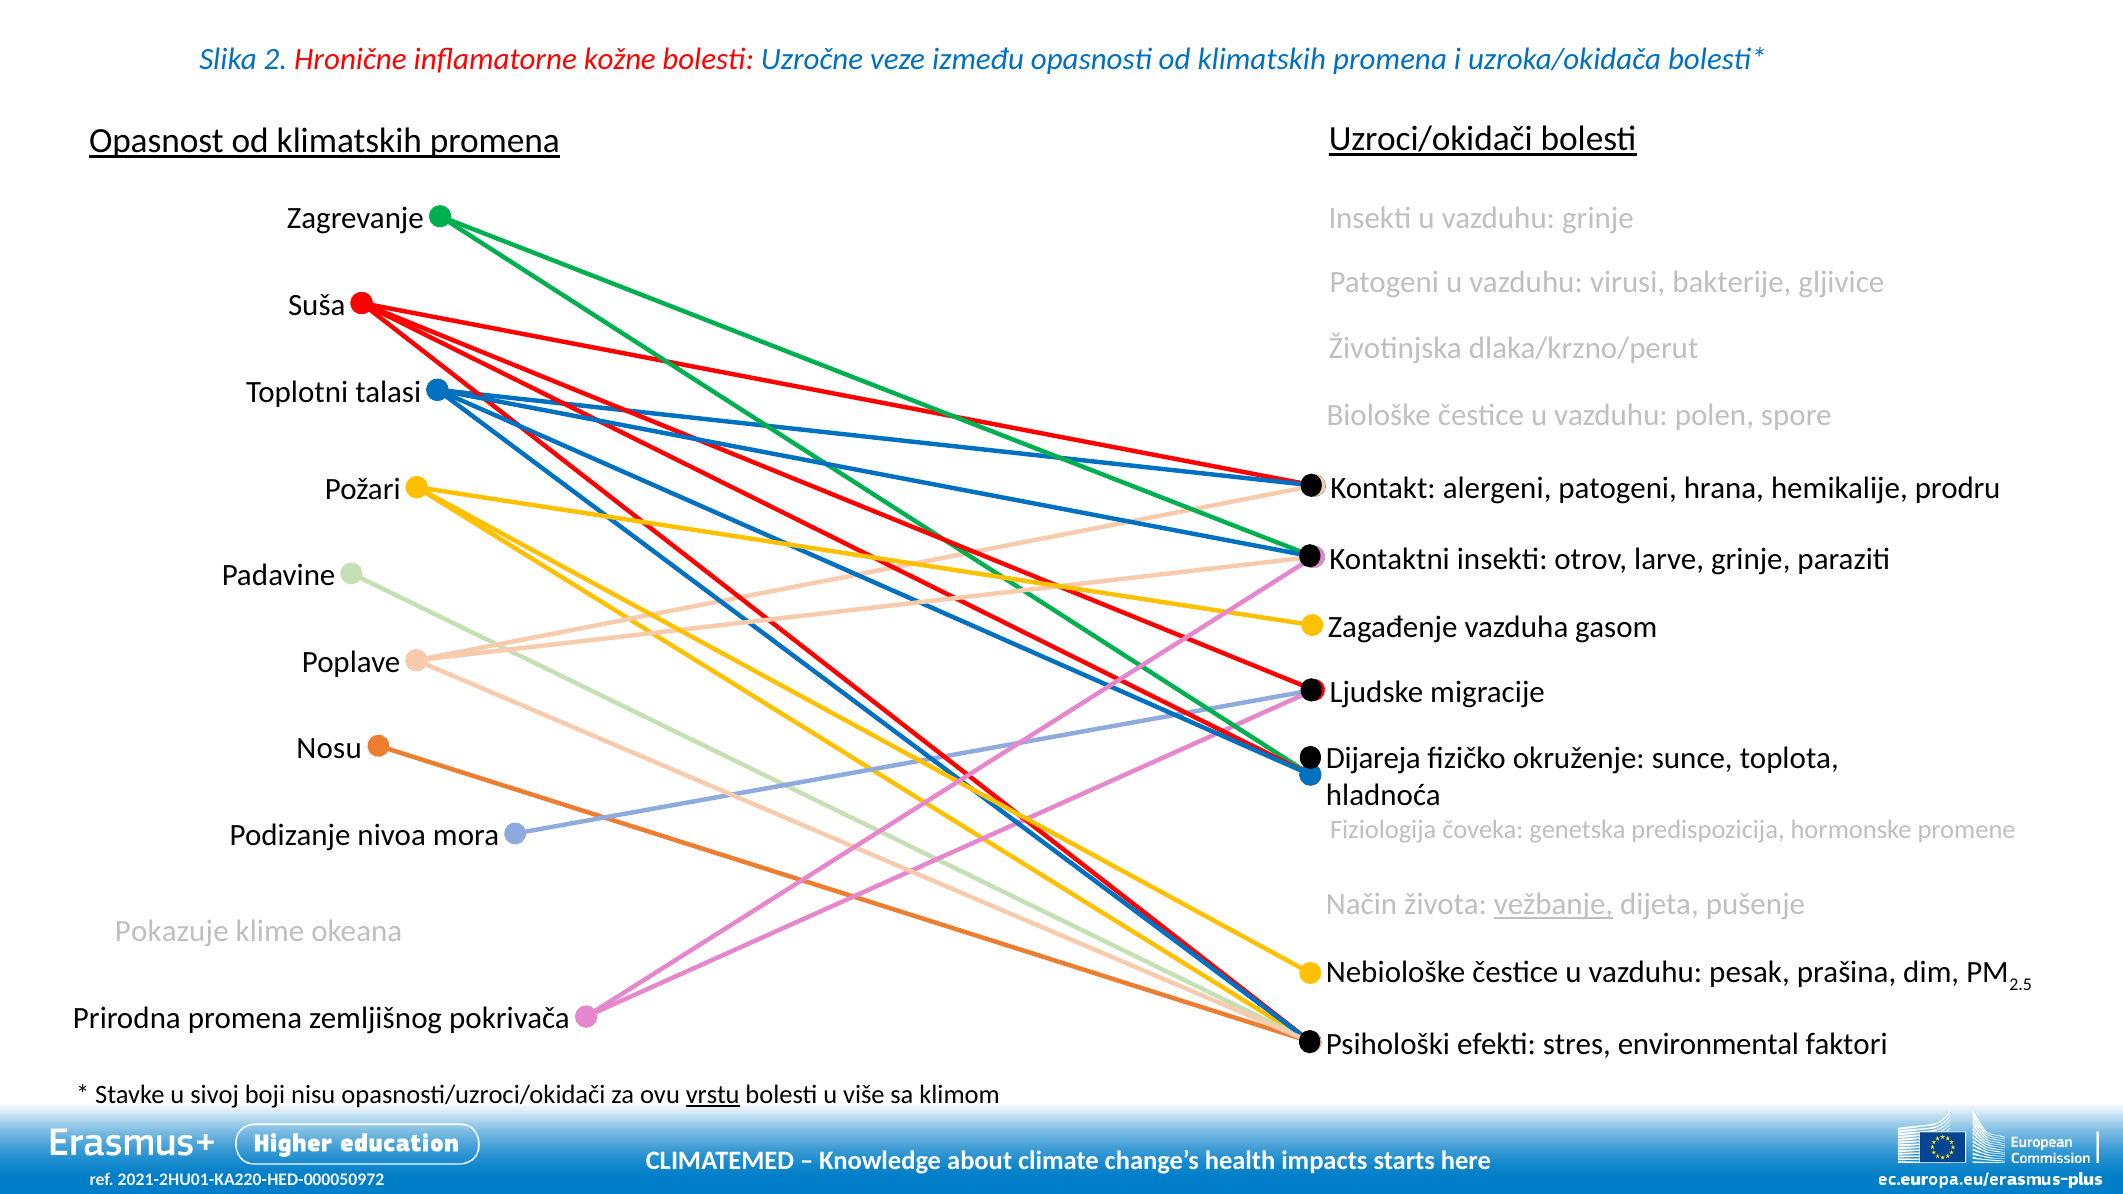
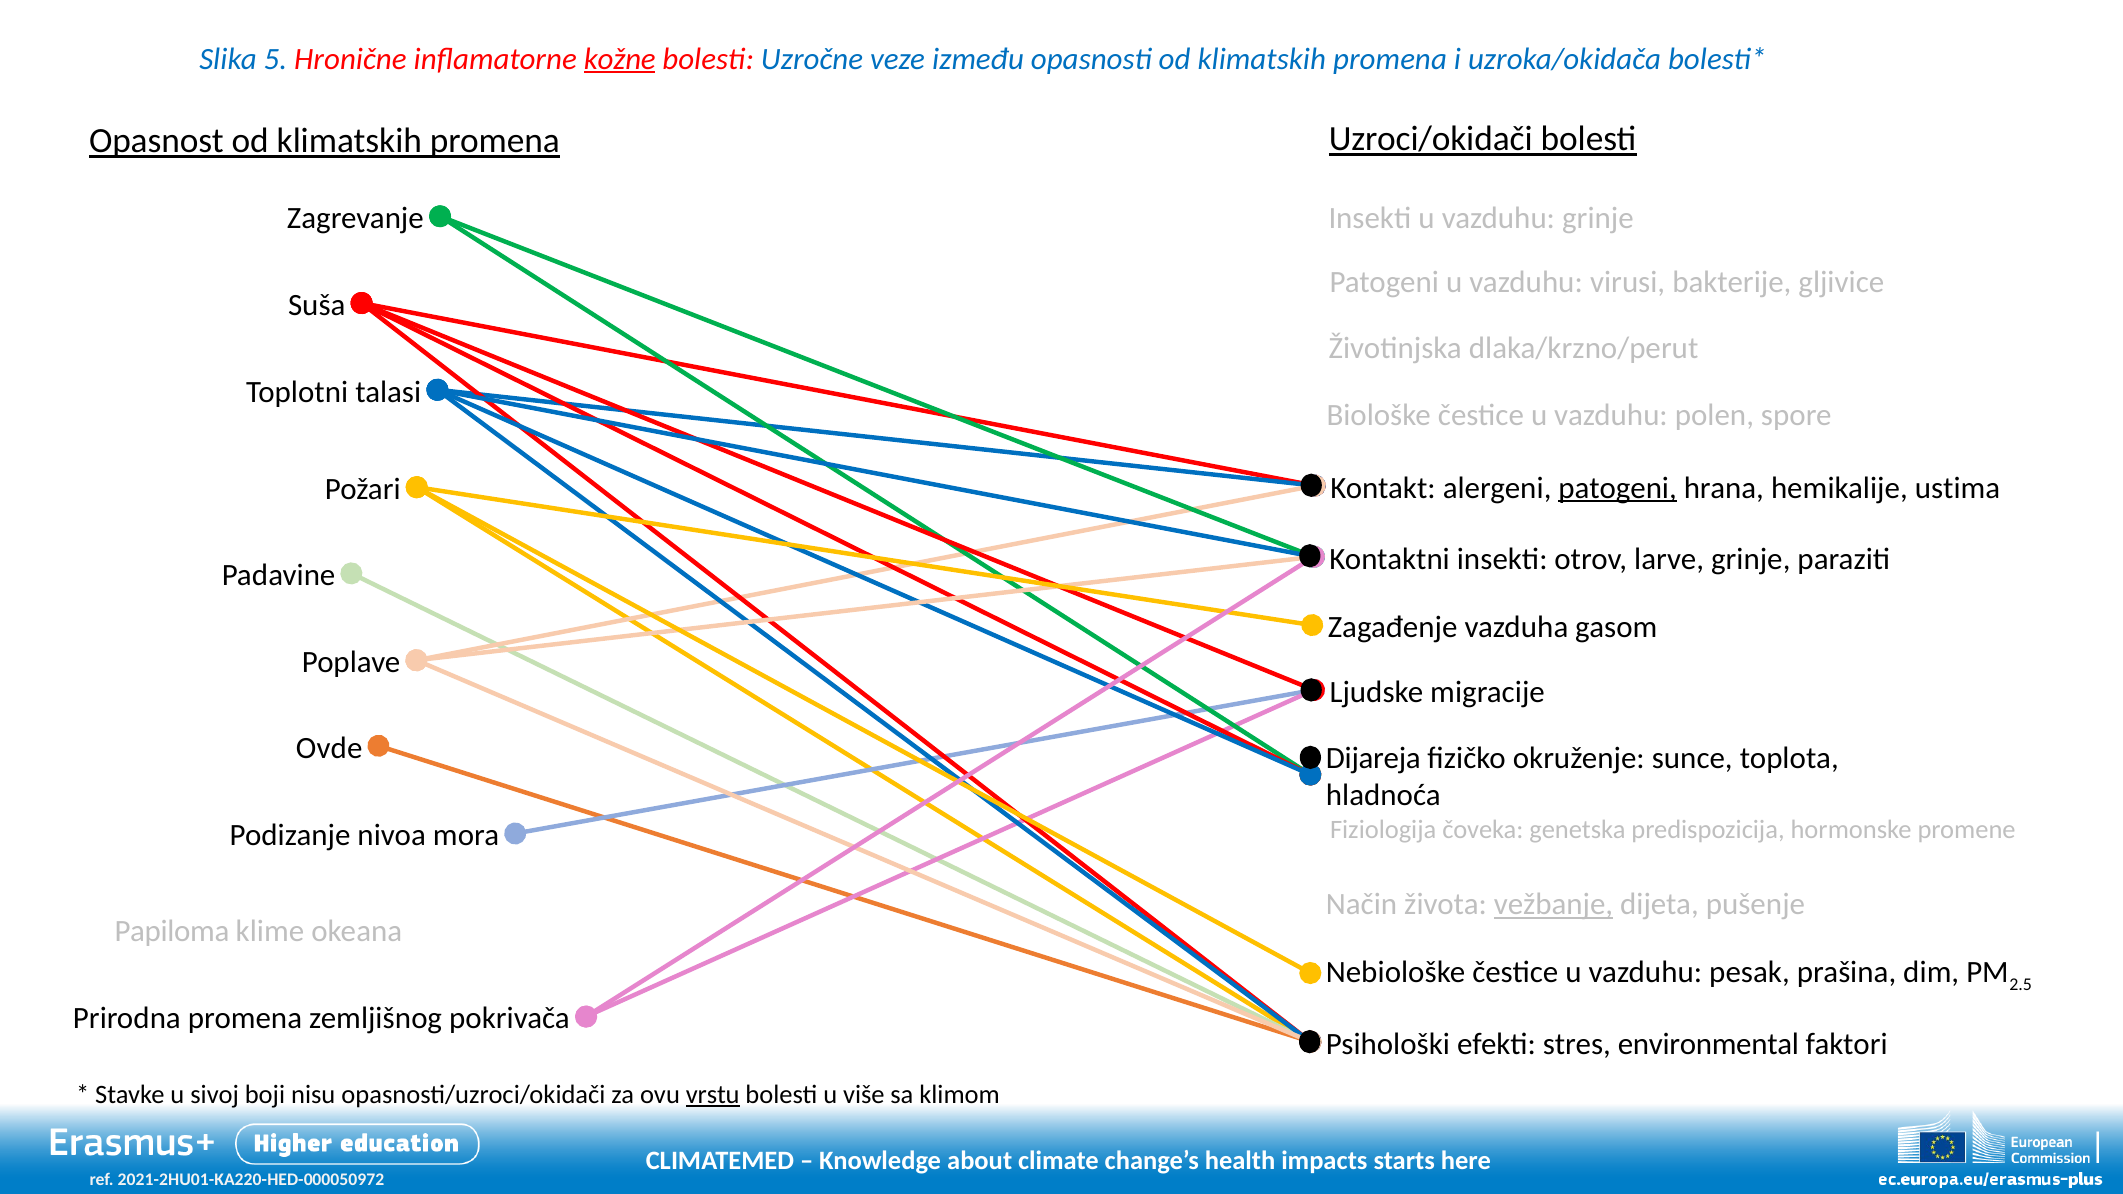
2: 2 -> 5
kožne underline: none -> present
patogeni at (1618, 488) underline: none -> present
prodru: prodru -> ustima
Nosu: Nosu -> Ovde
Pokazuje: Pokazuje -> Papiloma
